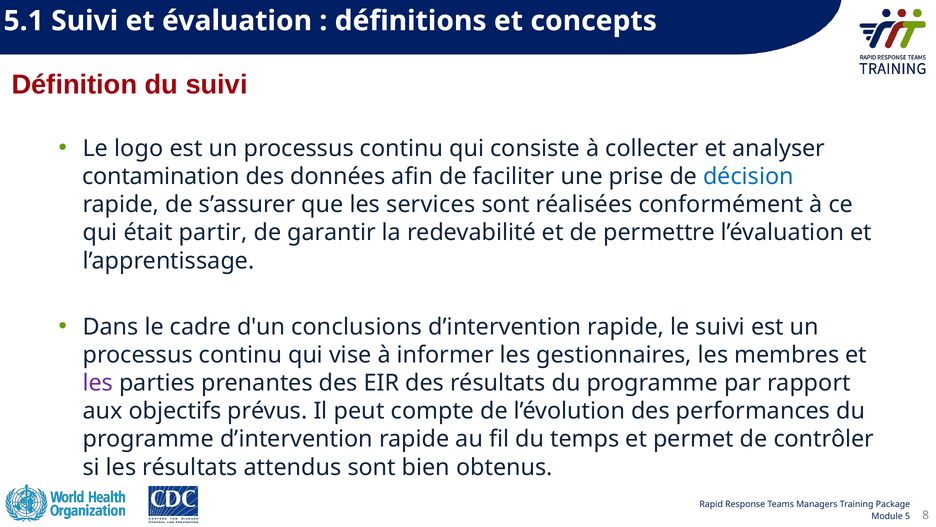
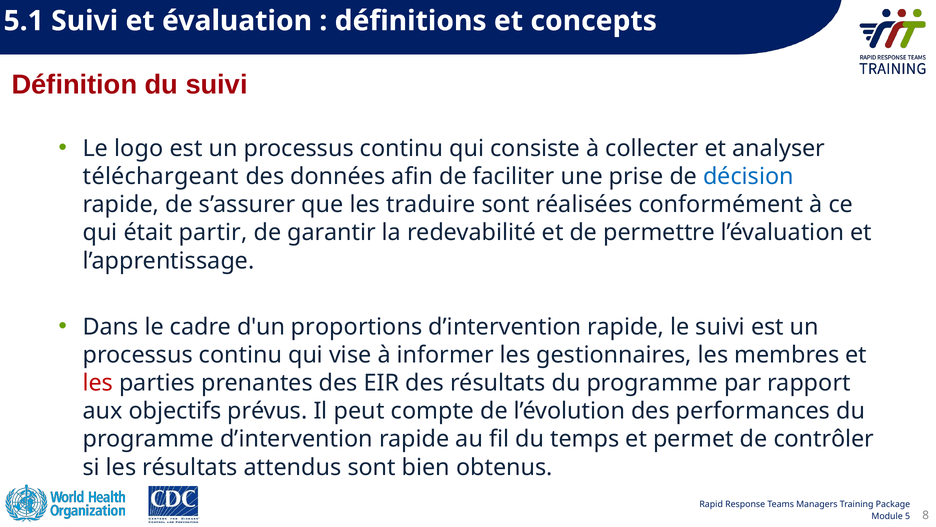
contamination: contamination -> téléchargeant
services: services -> traduire
conclusions: conclusions -> proportions
les at (98, 383) colour: purple -> red
